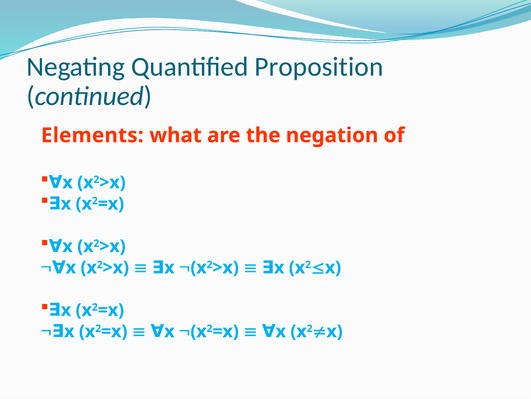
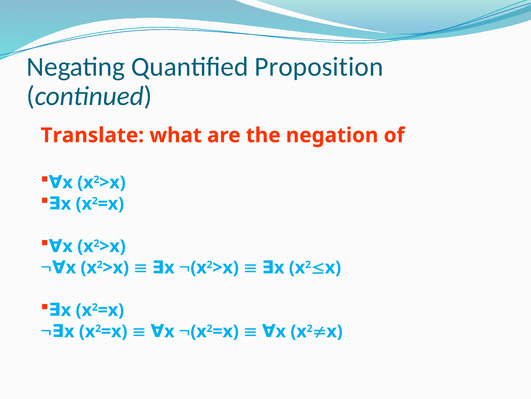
Elements: Elements -> Translate
